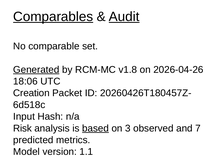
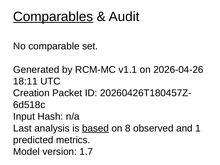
Audit underline: present -> none
Generated underline: present -> none
v1.8: v1.8 -> v1.1
18:06: 18:06 -> 18:11
Risk: Risk -> Last
3: 3 -> 8
7: 7 -> 1
1.1: 1.1 -> 1.7
